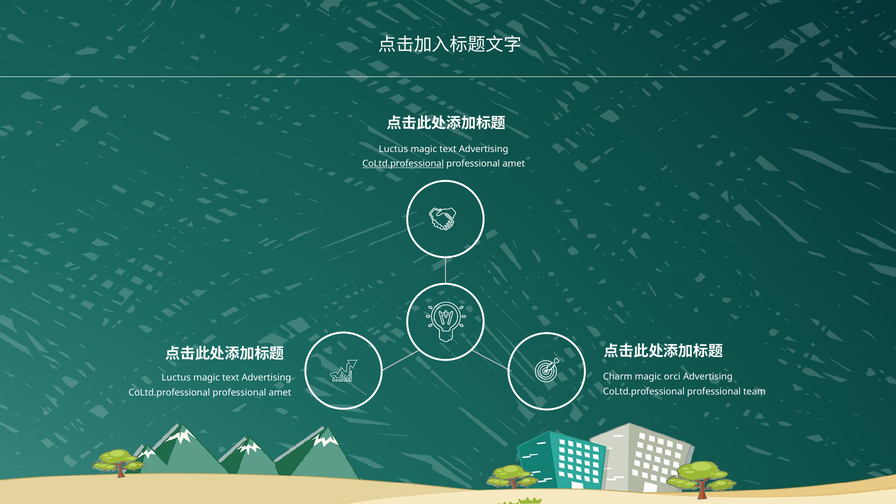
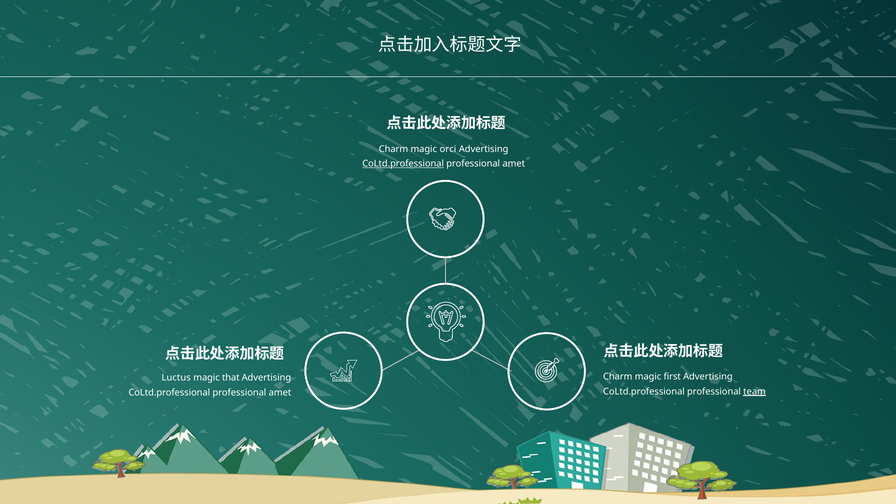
Luctus at (393, 149): Luctus -> Charm
text at (448, 149): text -> orci
orci: orci -> first
text at (231, 378): text -> that
team underline: none -> present
